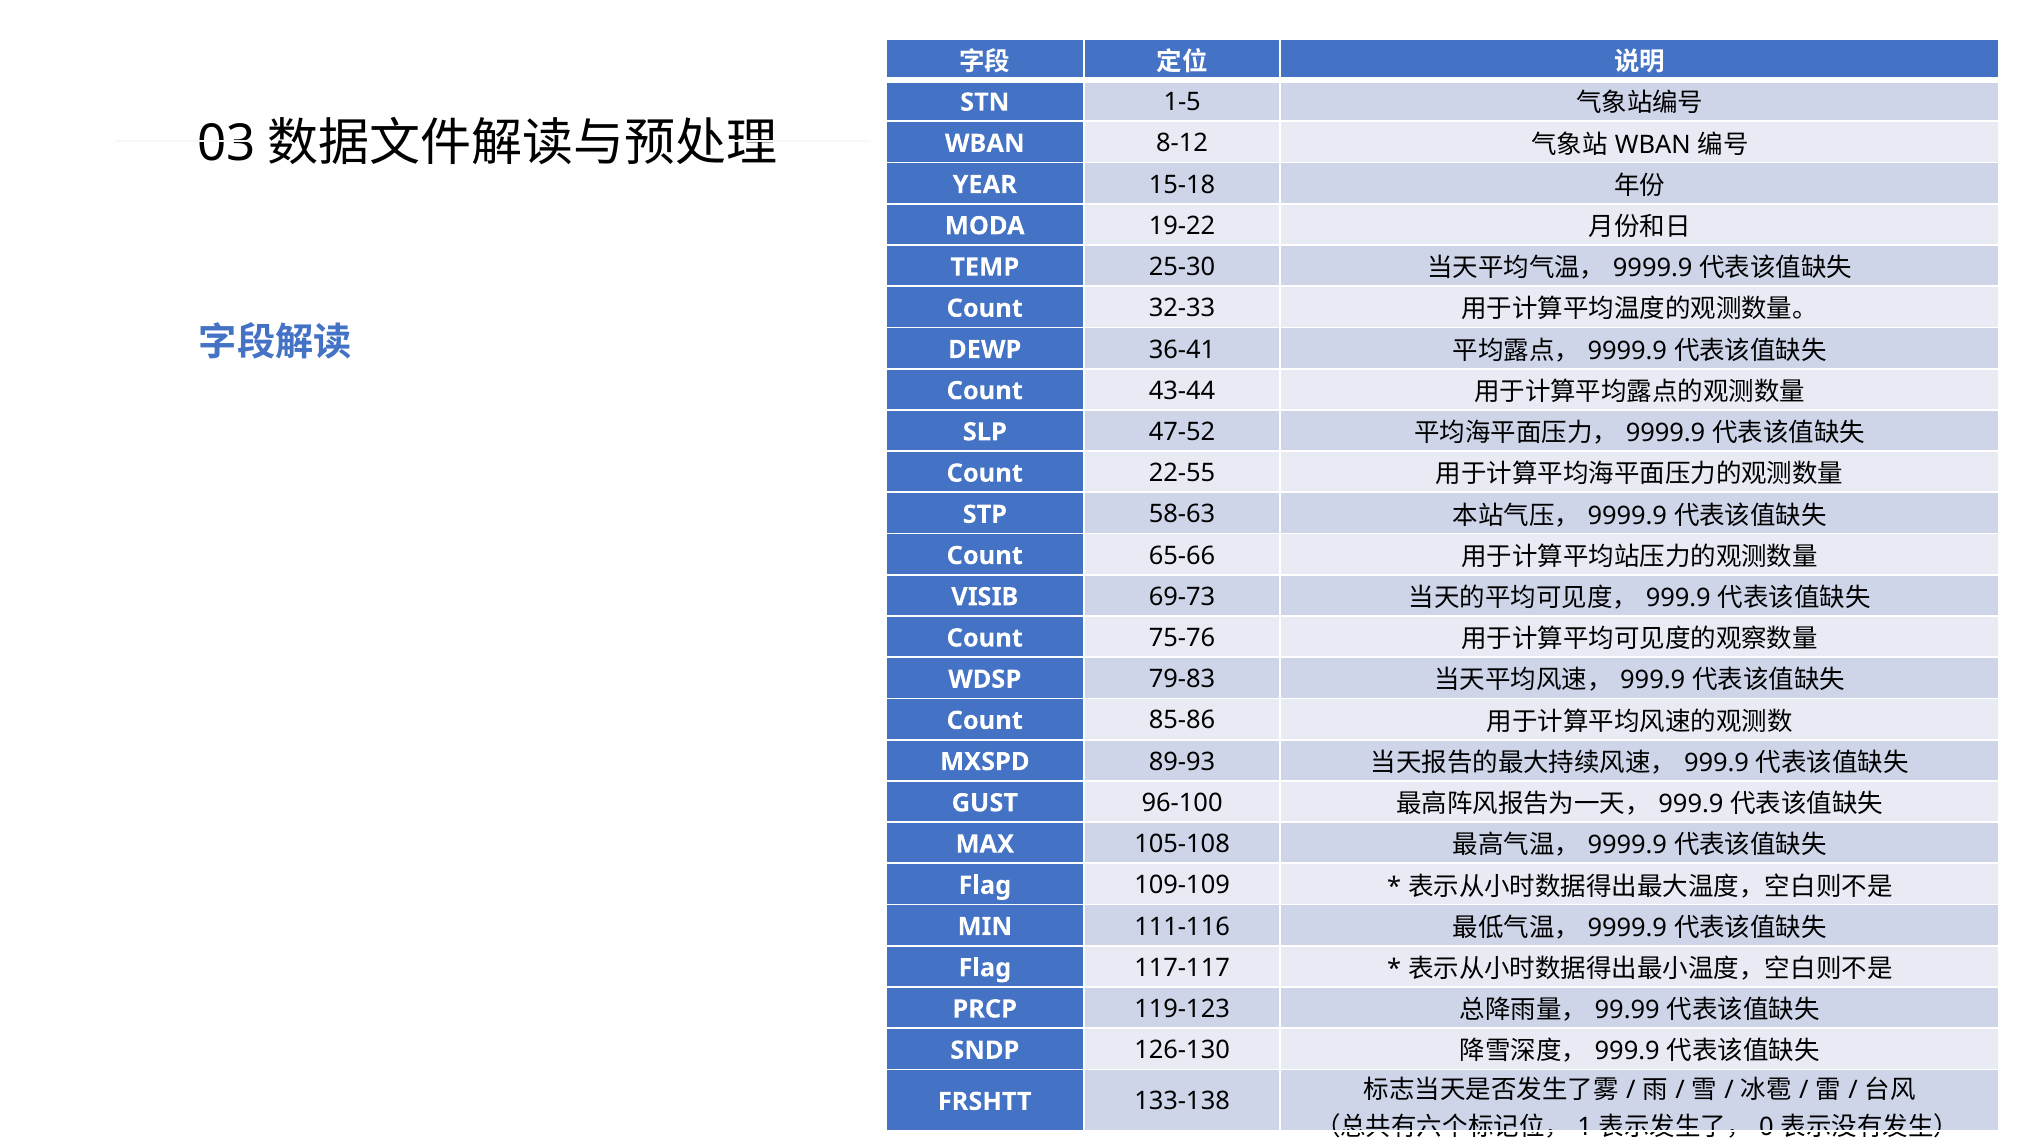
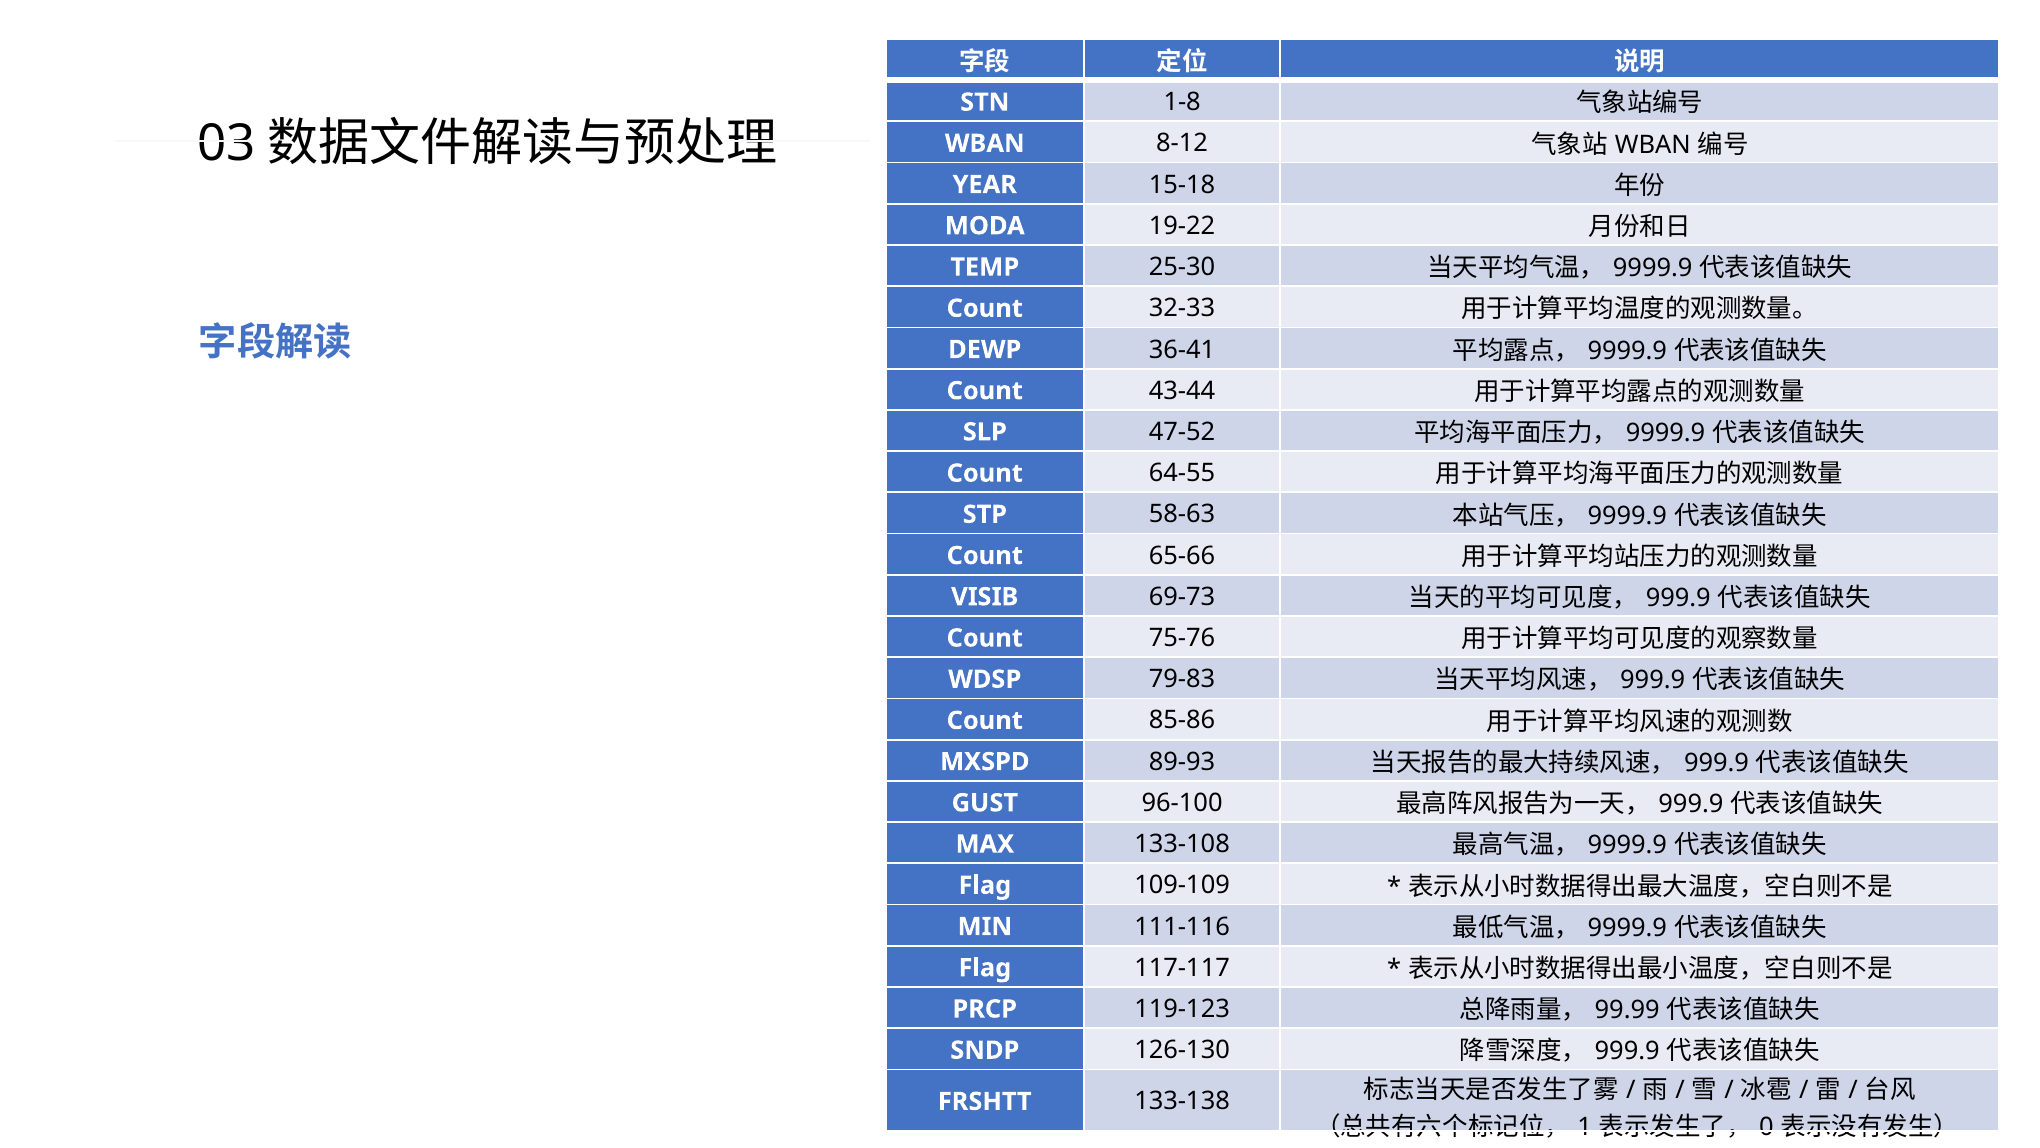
1-5: 1-5 -> 1-8
22-55: 22-55 -> 64-55
105-108: 105-108 -> 133-108
